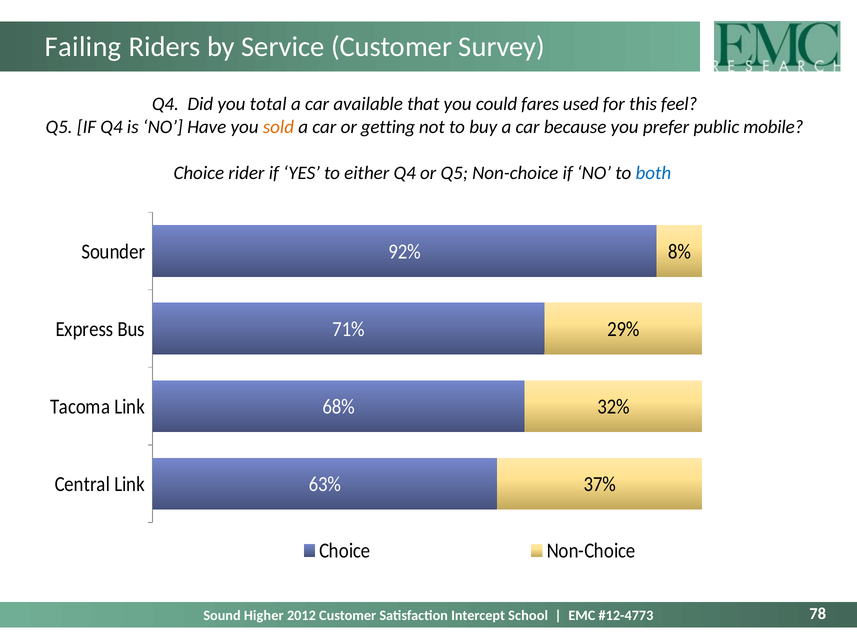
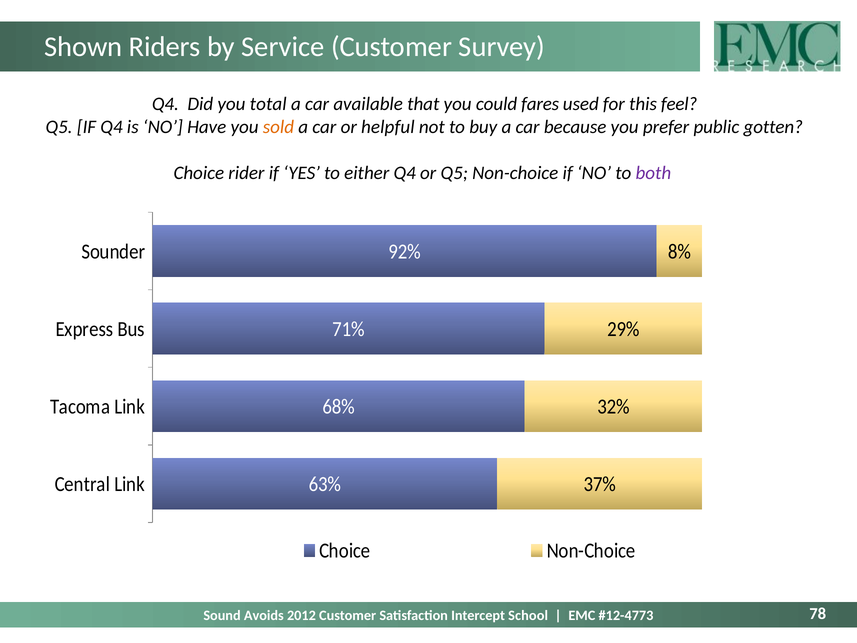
Failing: Failing -> Shown
getting: getting -> helpful
mobile: mobile -> gotten
both colour: blue -> purple
Higher: Higher -> Avoids
